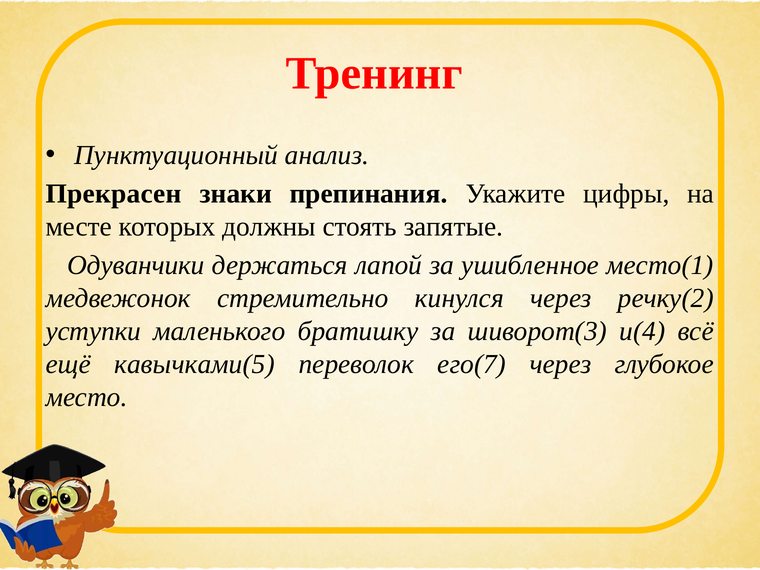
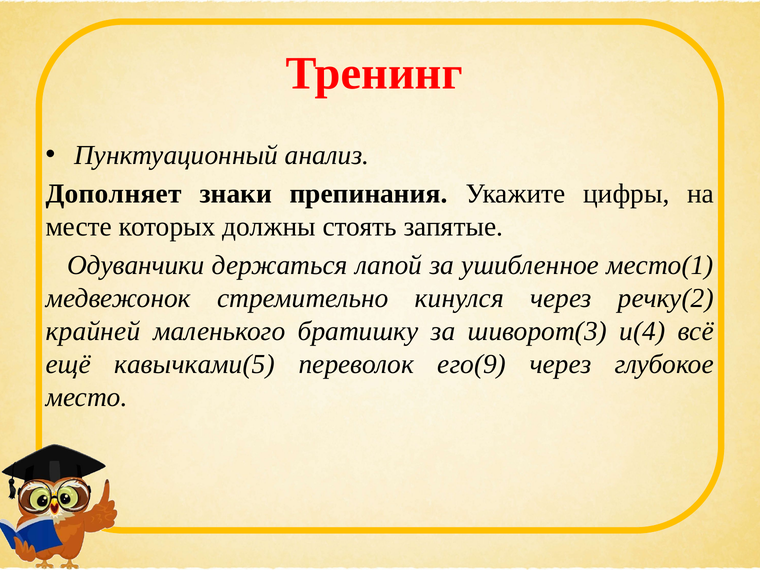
Прекрасен: Прекрасен -> Дополняет
уступки: уступки -> крайней
его(7: его(7 -> его(9
